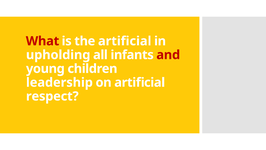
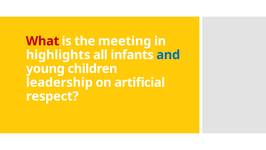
the artificial: artificial -> meeting
upholding: upholding -> highlights
and colour: red -> blue
